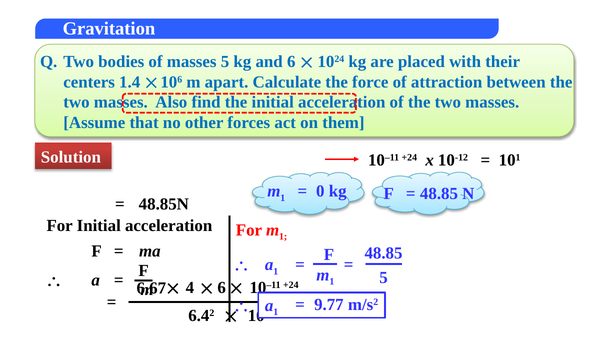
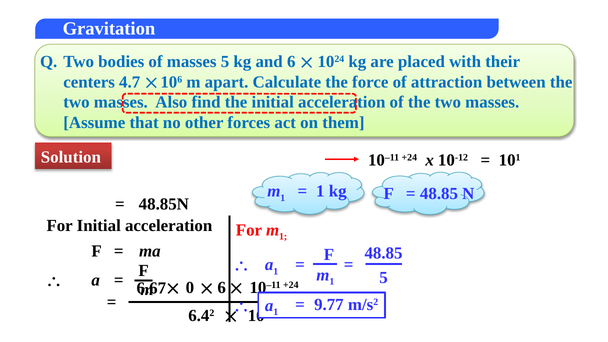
1.4: 1.4 -> 4.7
0 at (320, 191): 0 -> 1
4: 4 -> 0
